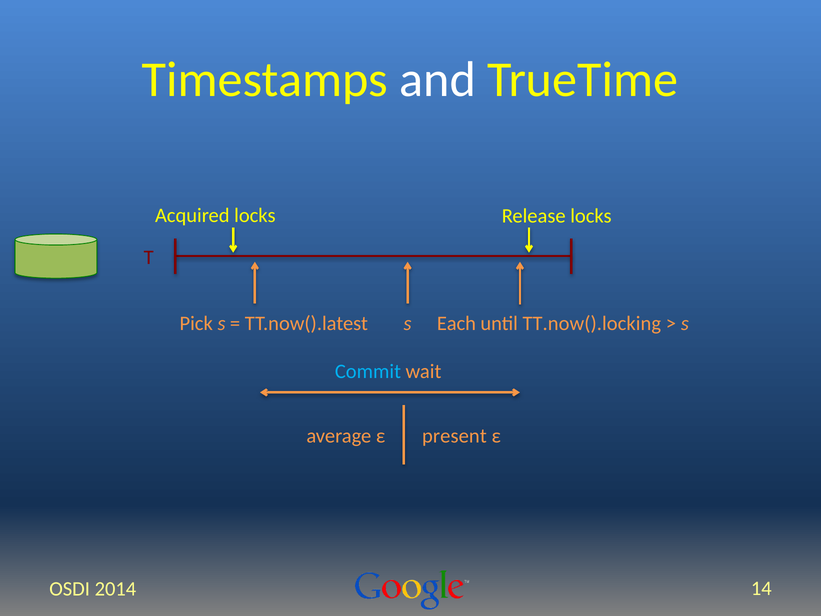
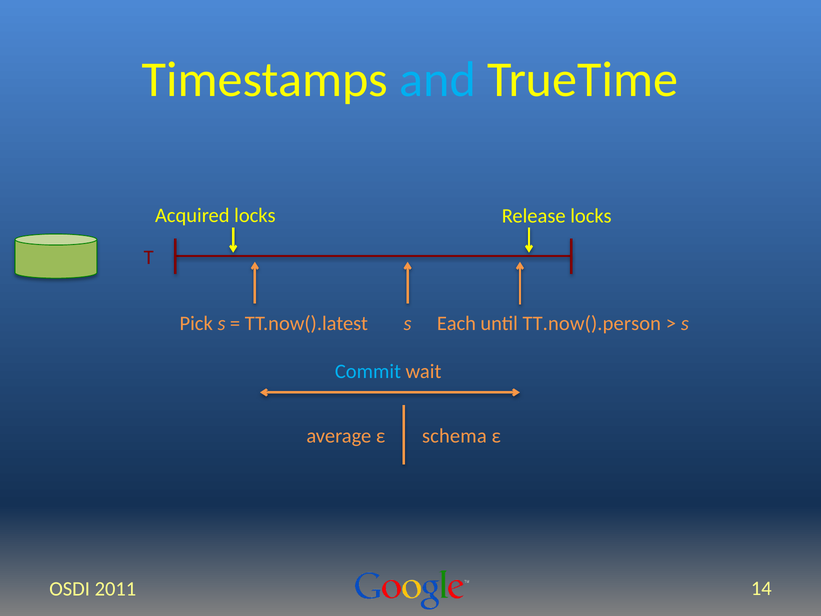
and colour: white -> light blue
TT.now().locking: TT.now().locking -> TT.now().person
present: present -> schema
2014: 2014 -> 2011
